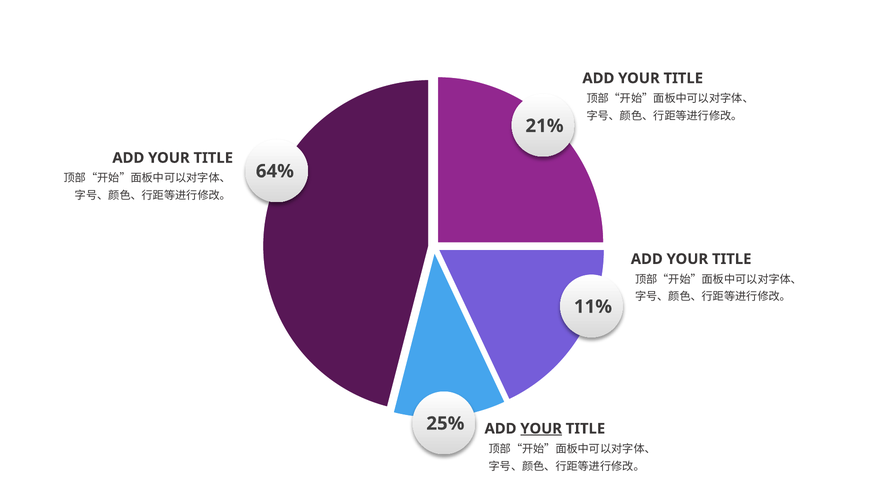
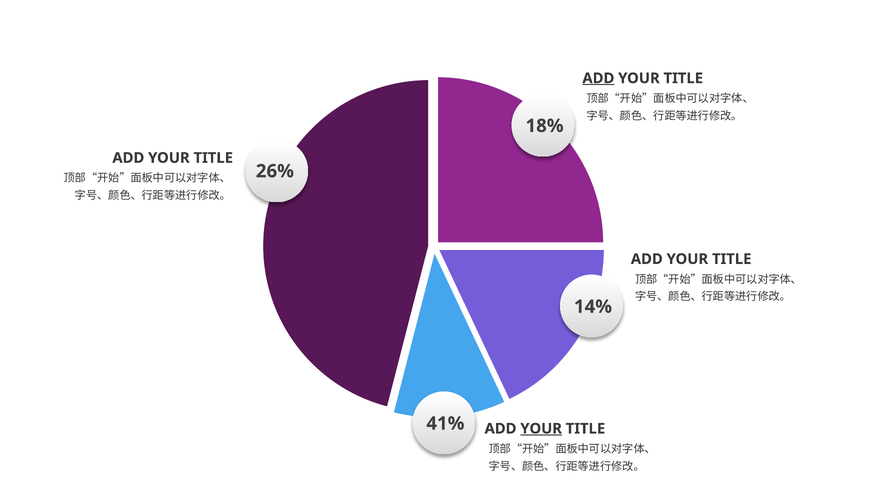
ADD at (598, 78) underline: none -> present
21%: 21% -> 18%
64%: 64% -> 26%
11%: 11% -> 14%
25%: 25% -> 41%
